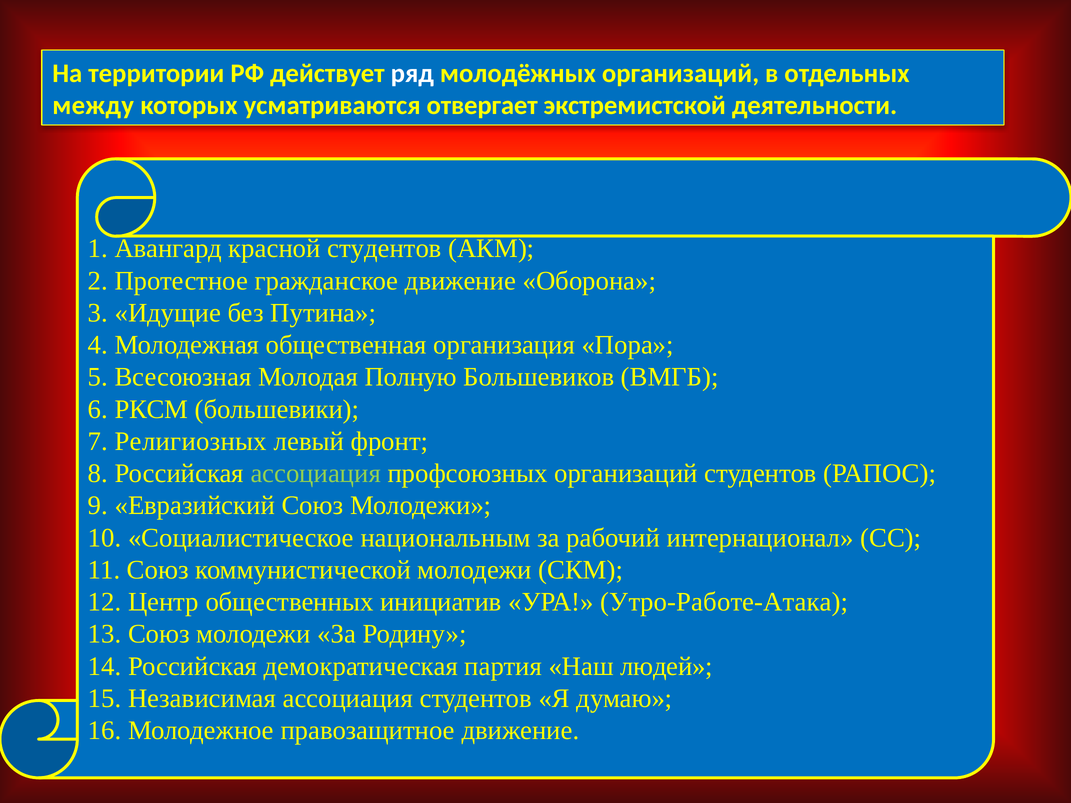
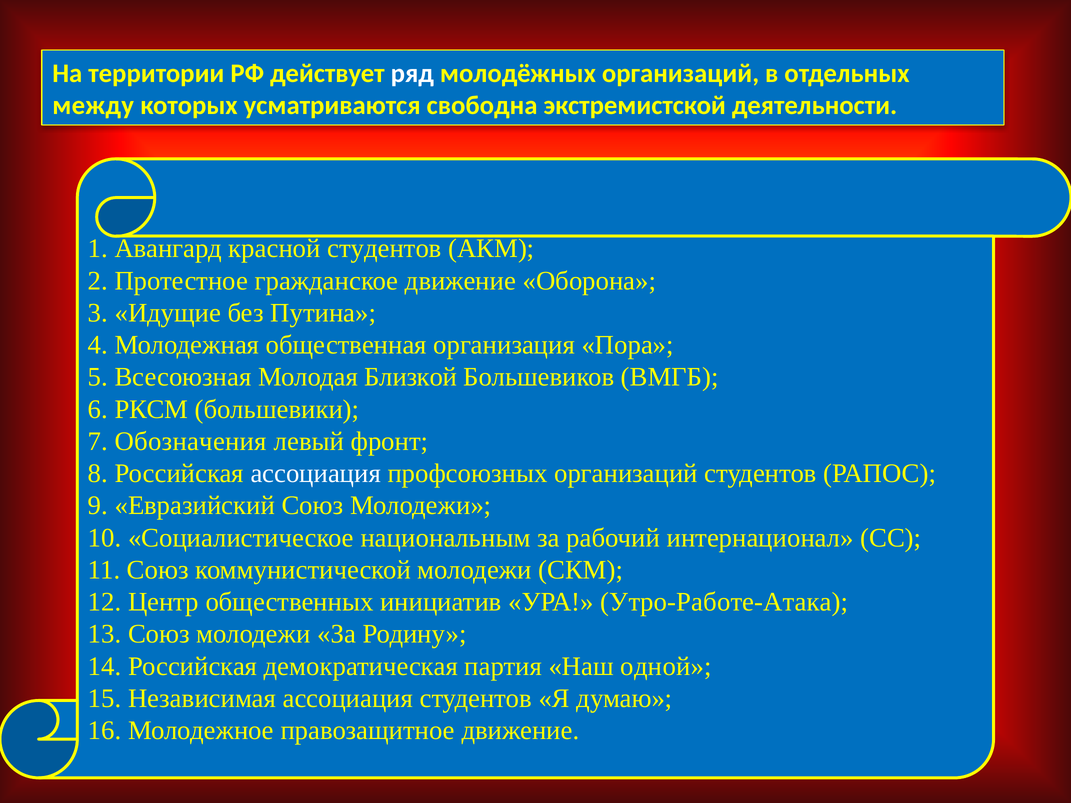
отвергает: отвергает -> свободна
Полную: Полную -> Близкой
Религиозных: Религиозных -> Обозначения
ассоциация at (316, 474) colour: light green -> white
людей: людей -> одной
